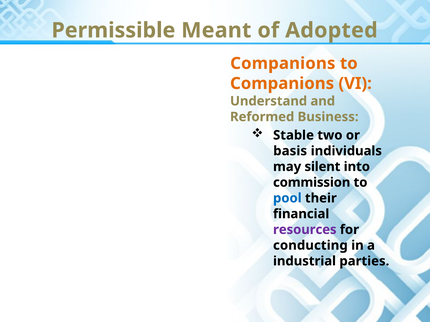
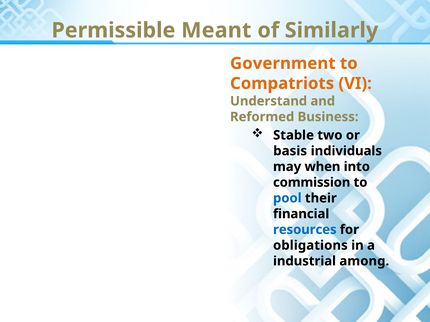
Adopted: Adopted -> Similarly
Companions at (283, 64): Companions -> Government
Companions at (282, 84): Companions -> Compatriots
silent: silent -> when
resources colour: purple -> blue
conducting: conducting -> obligations
parties: parties -> among
